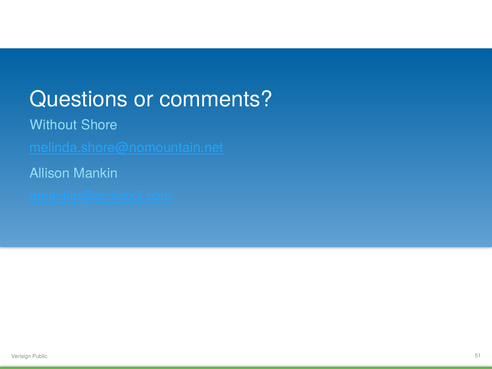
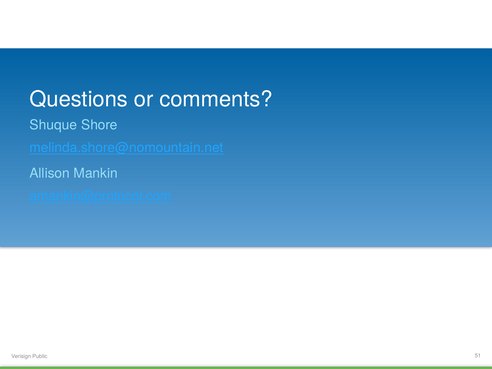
Without: Without -> Shuque
